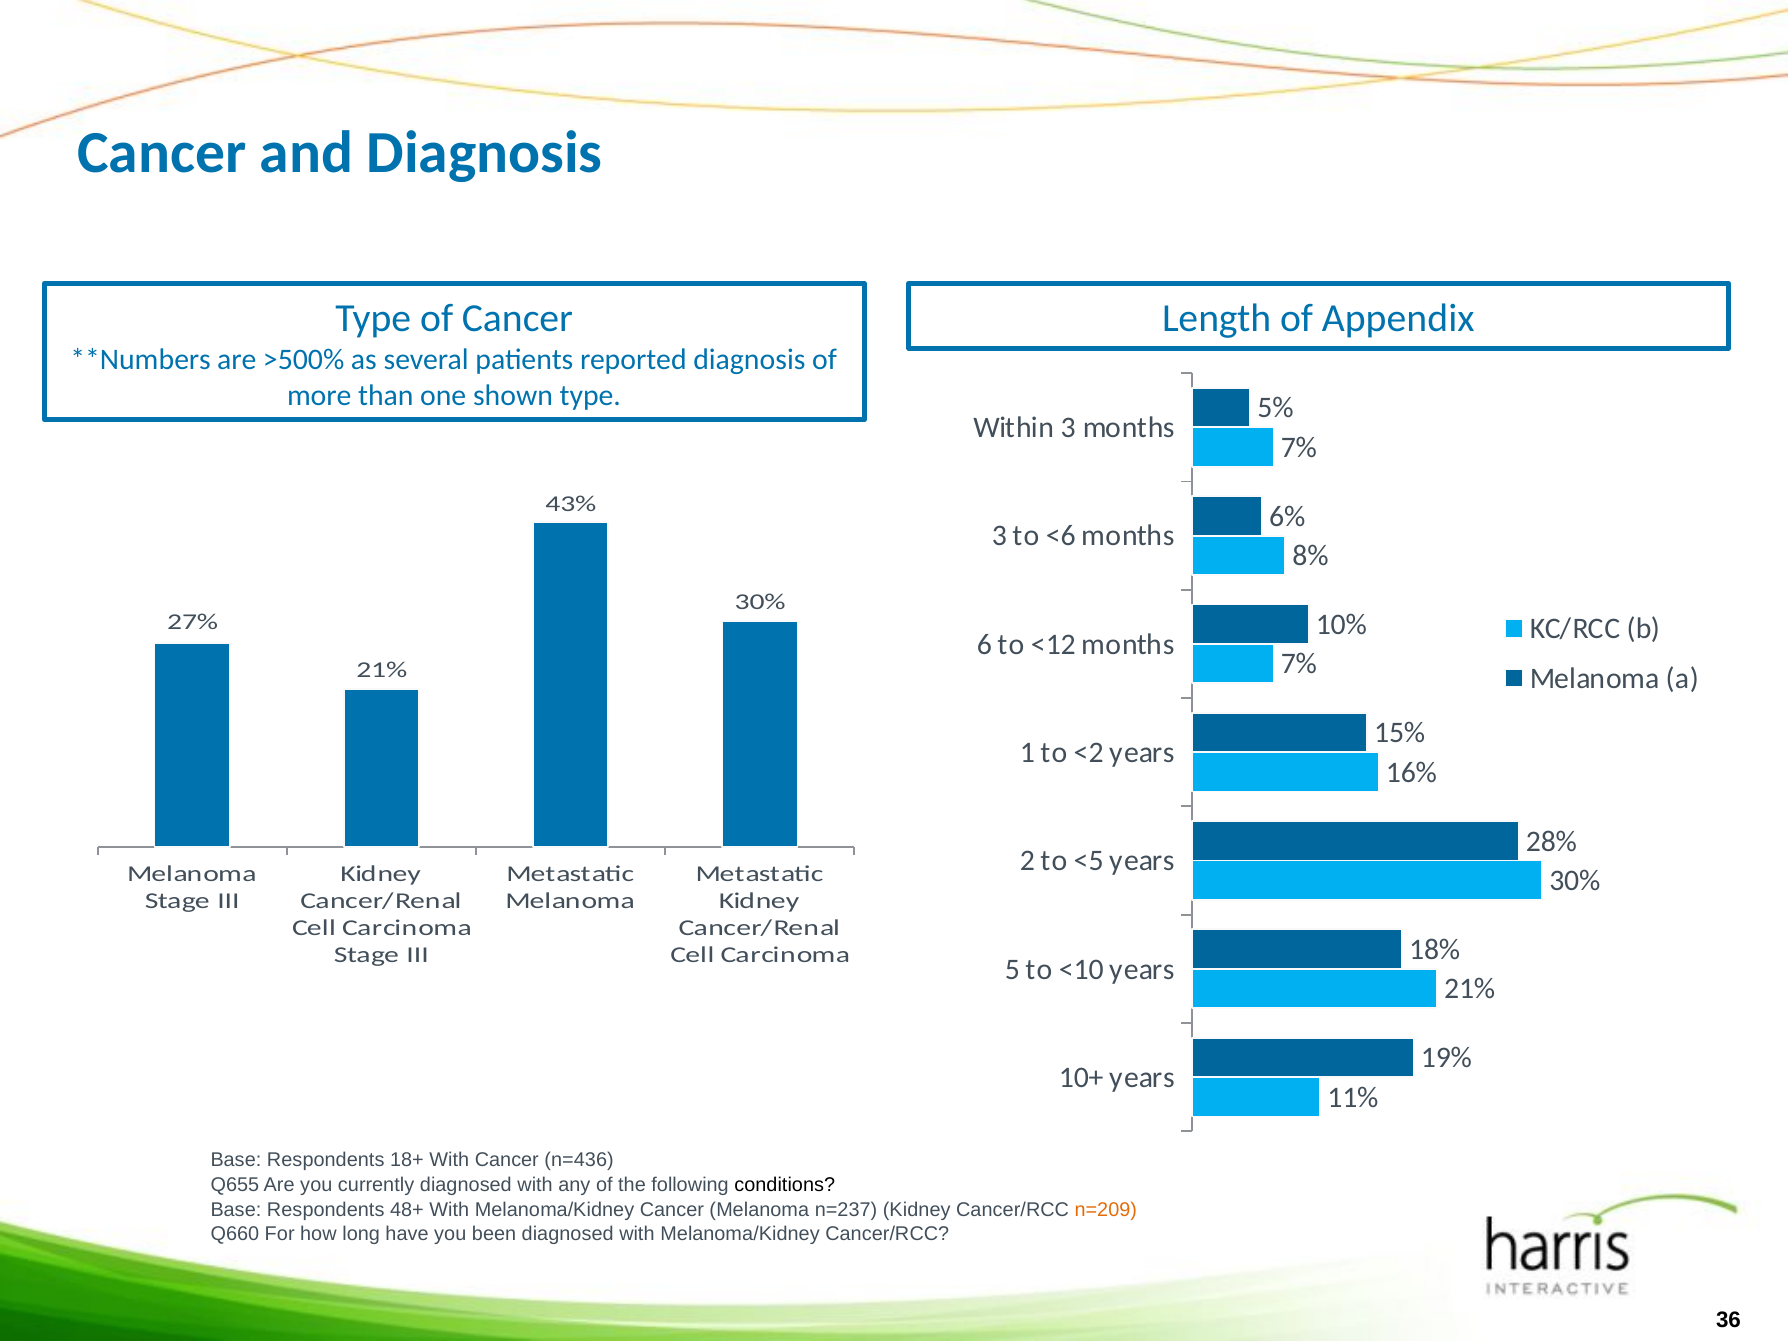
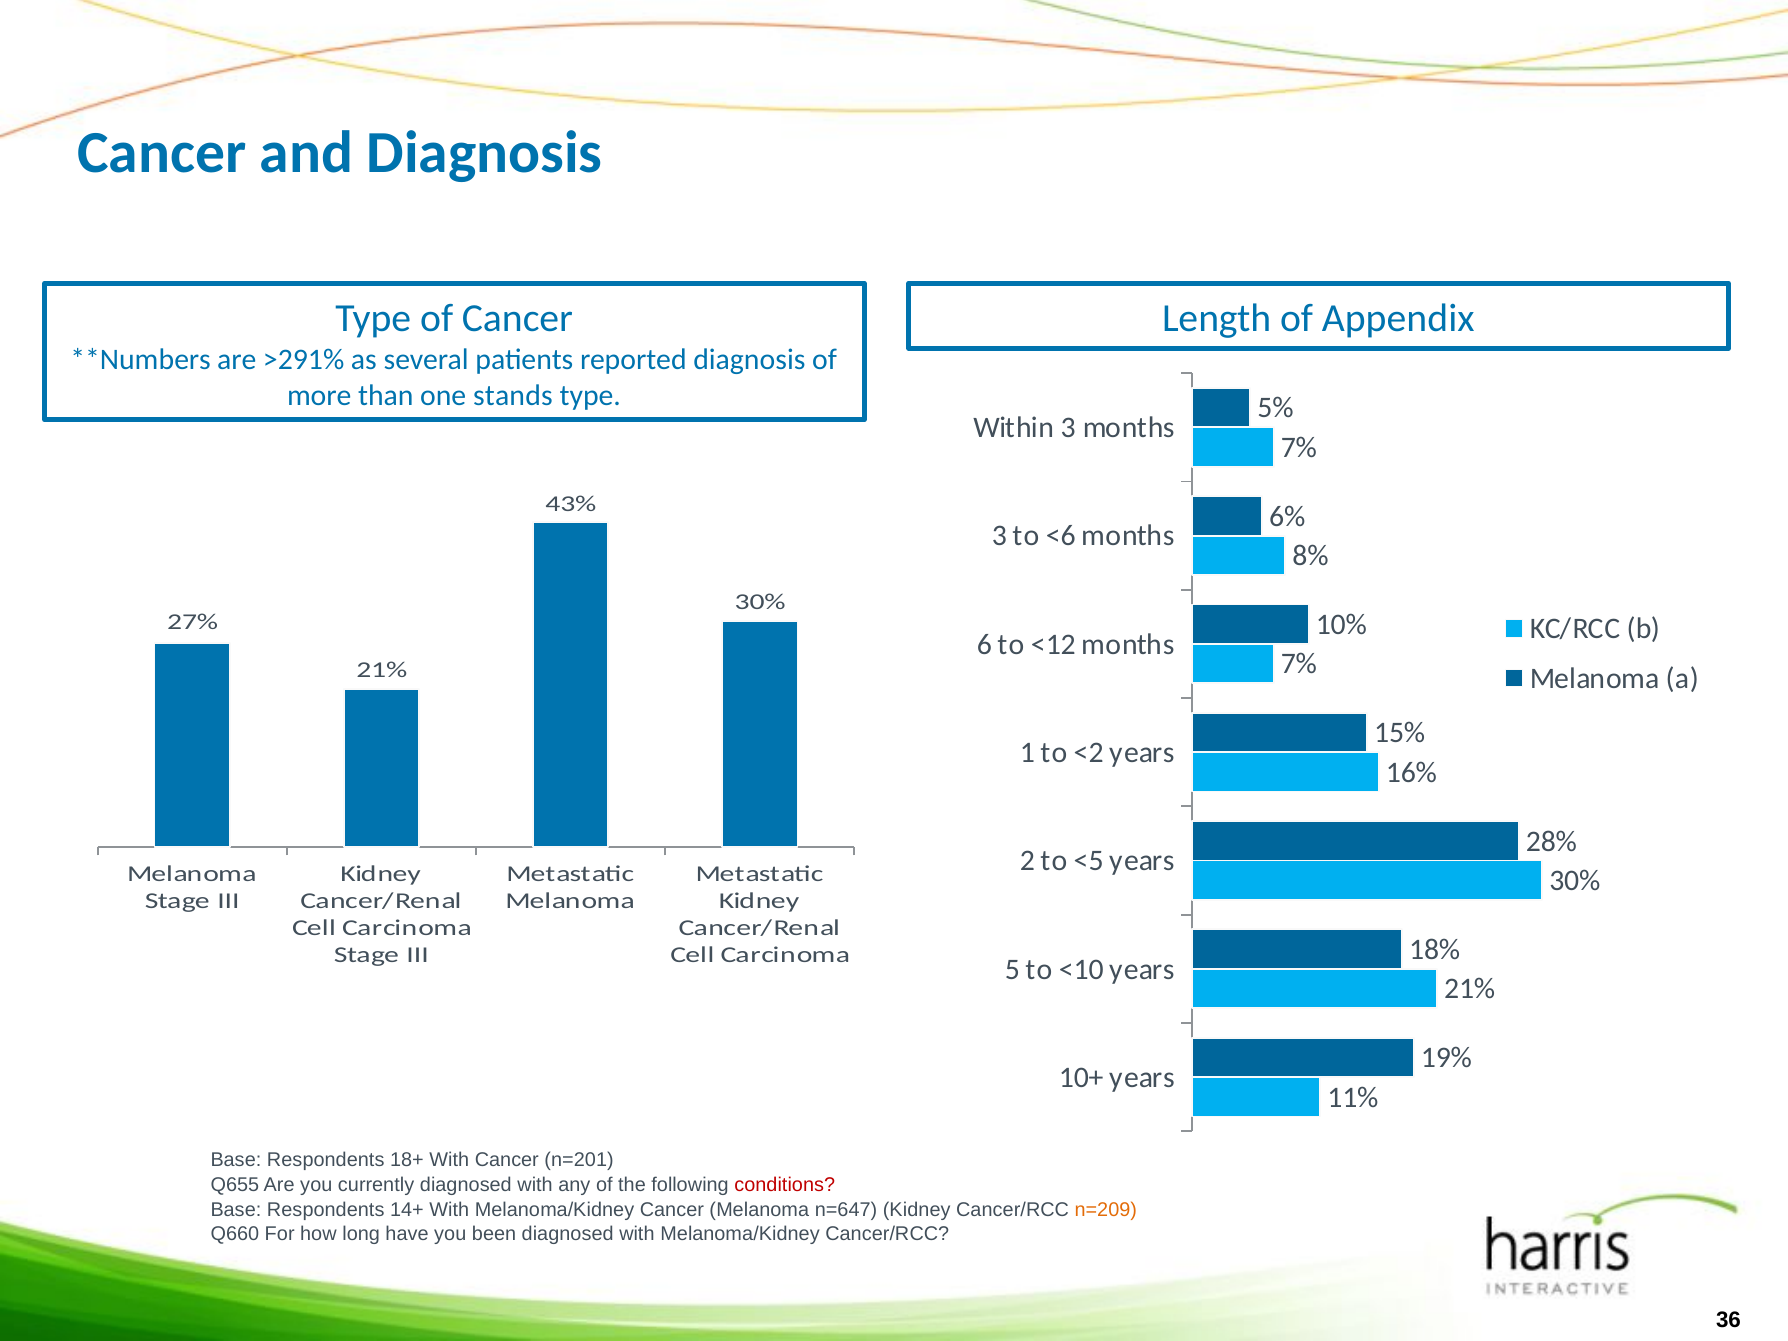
>500%: >500% -> >291%
shown: shown -> stands
n=436: n=436 -> n=201
conditions colour: black -> red
48+: 48+ -> 14+
n=237: n=237 -> n=647
